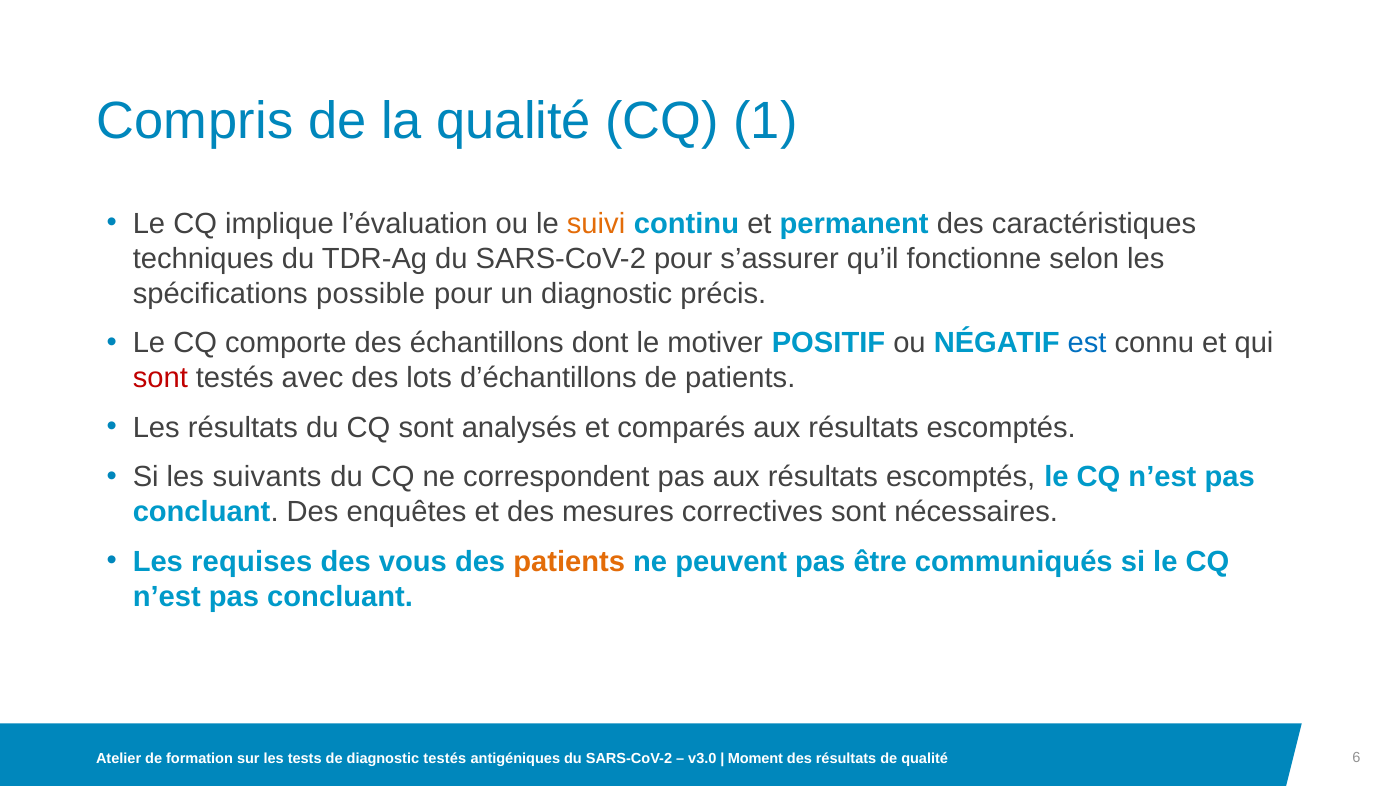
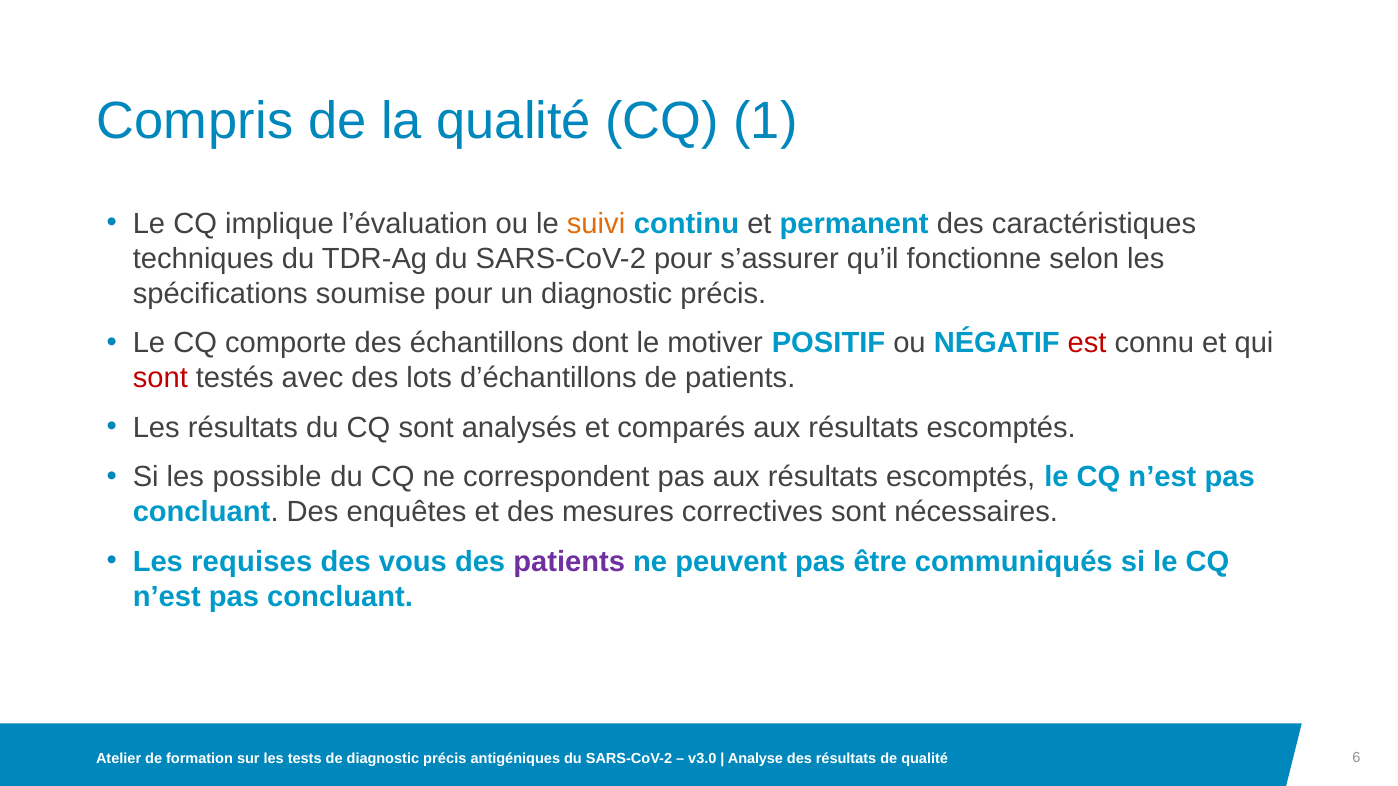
possible: possible -> soumise
est colour: blue -> red
suivants: suivants -> possible
patients at (569, 562) colour: orange -> purple
de diagnostic testés: testés -> précis
Moment: Moment -> Analyse
